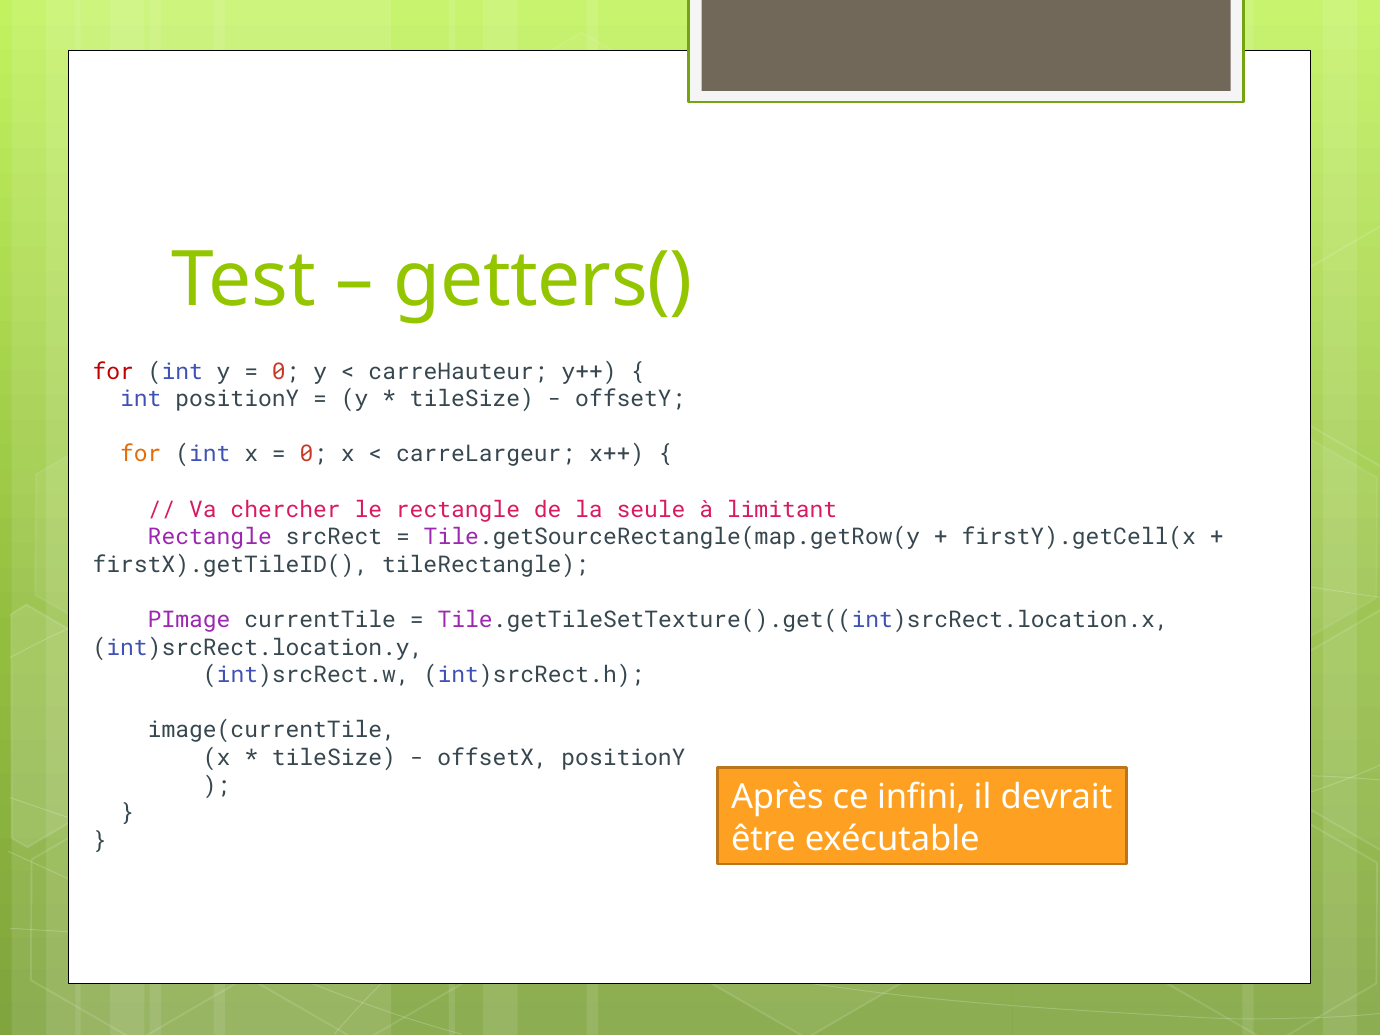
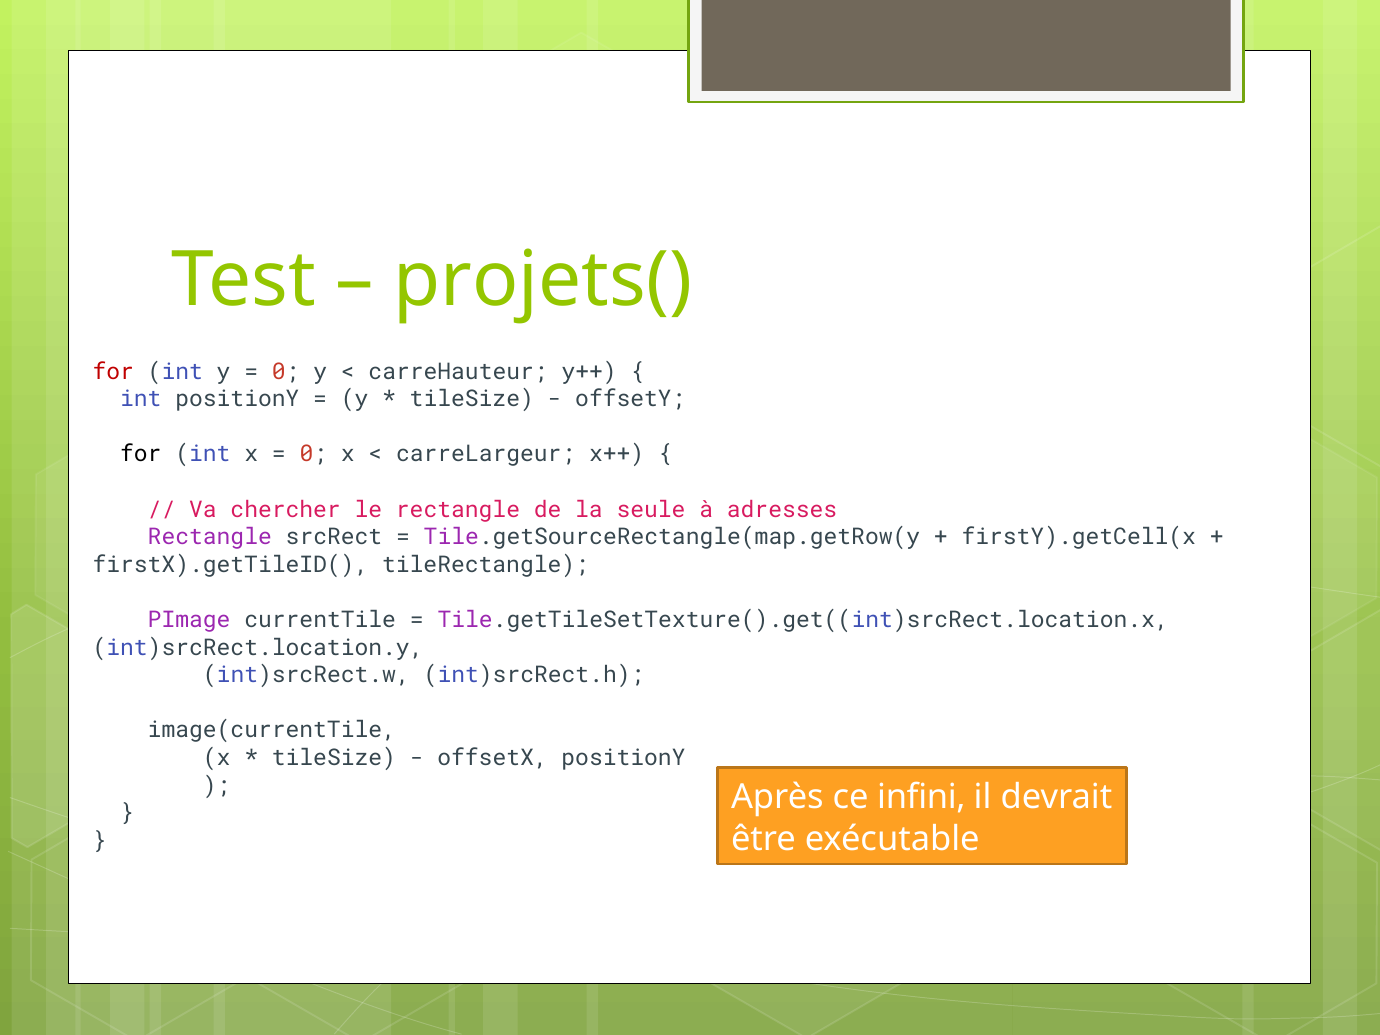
getters(: getters( -> projets(
for at (141, 454) colour: orange -> black
limitant: limitant -> adresses
